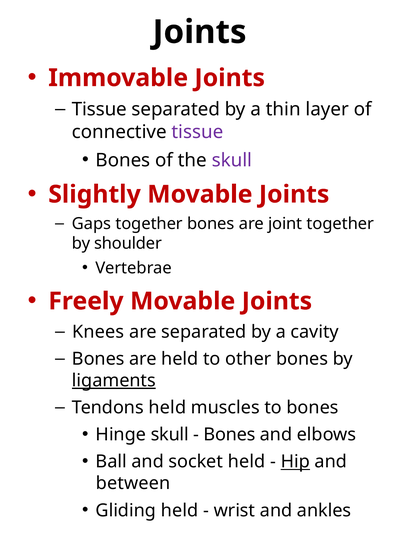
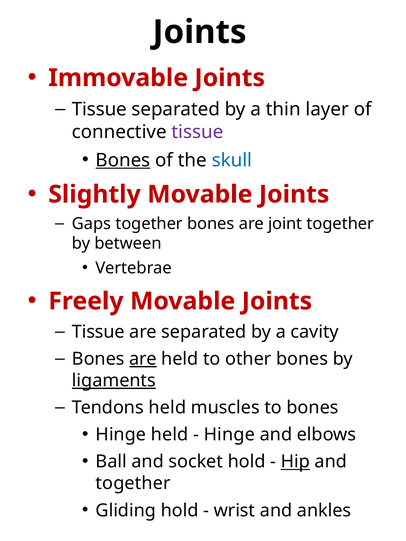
Bones at (123, 160) underline: none -> present
skull at (232, 160) colour: purple -> blue
shoulder: shoulder -> between
Knees at (98, 332): Knees -> Tissue
are at (143, 359) underline: none -> present
Hinge skull: skull -> held
Bones at (229, 435): Bones -> Hinge
socket held: held -> hold
between at (133, 484): between -> together
Gliding held: held -> hold
